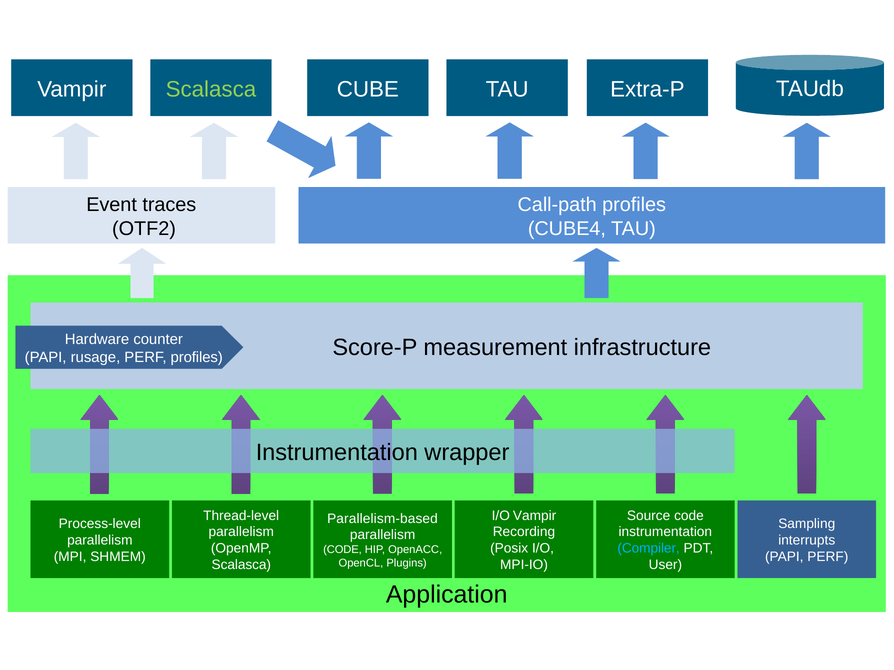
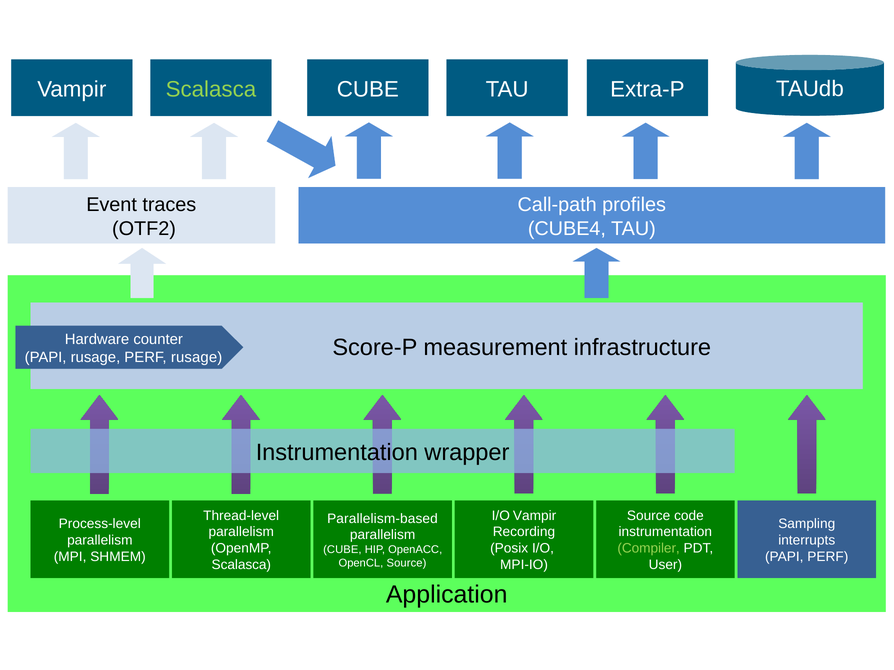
PERF profiles: profiles -> rusage
Compiler colour: light blue -> light green
CODE at (342, 550): CODE -> CUBE
OpenCL Plugins: Plugins -> Source
